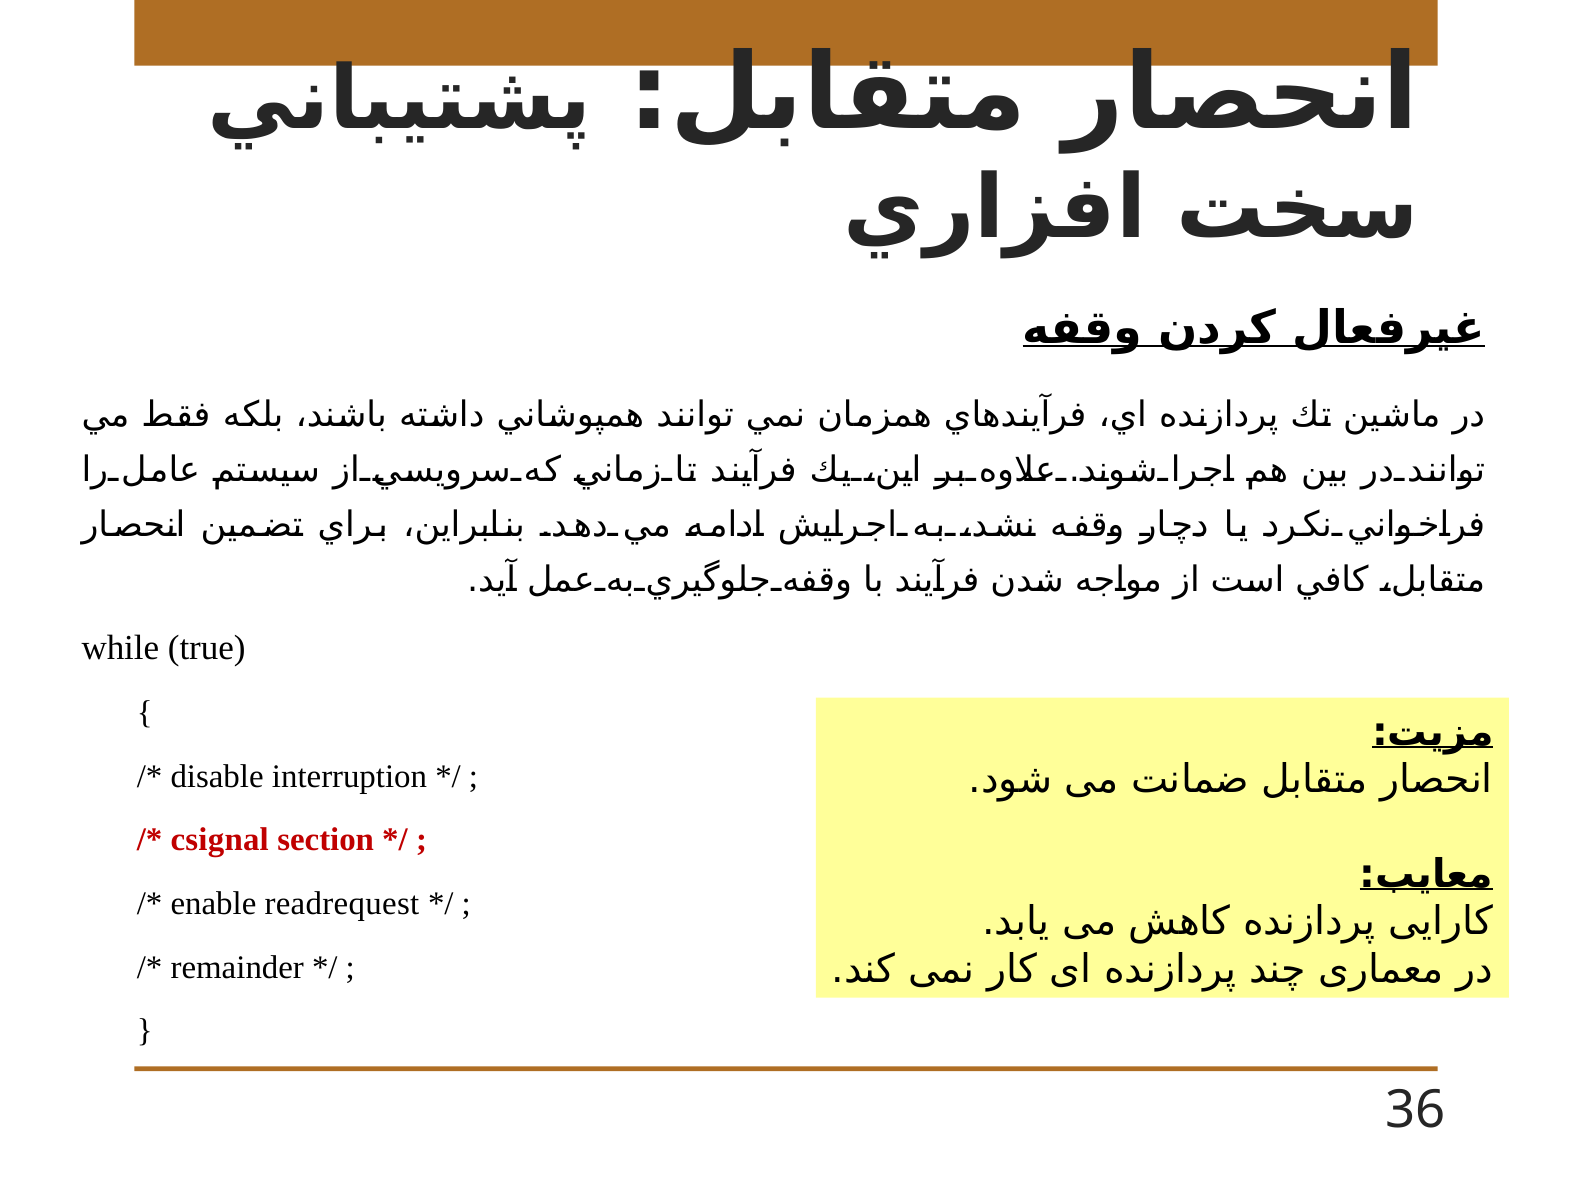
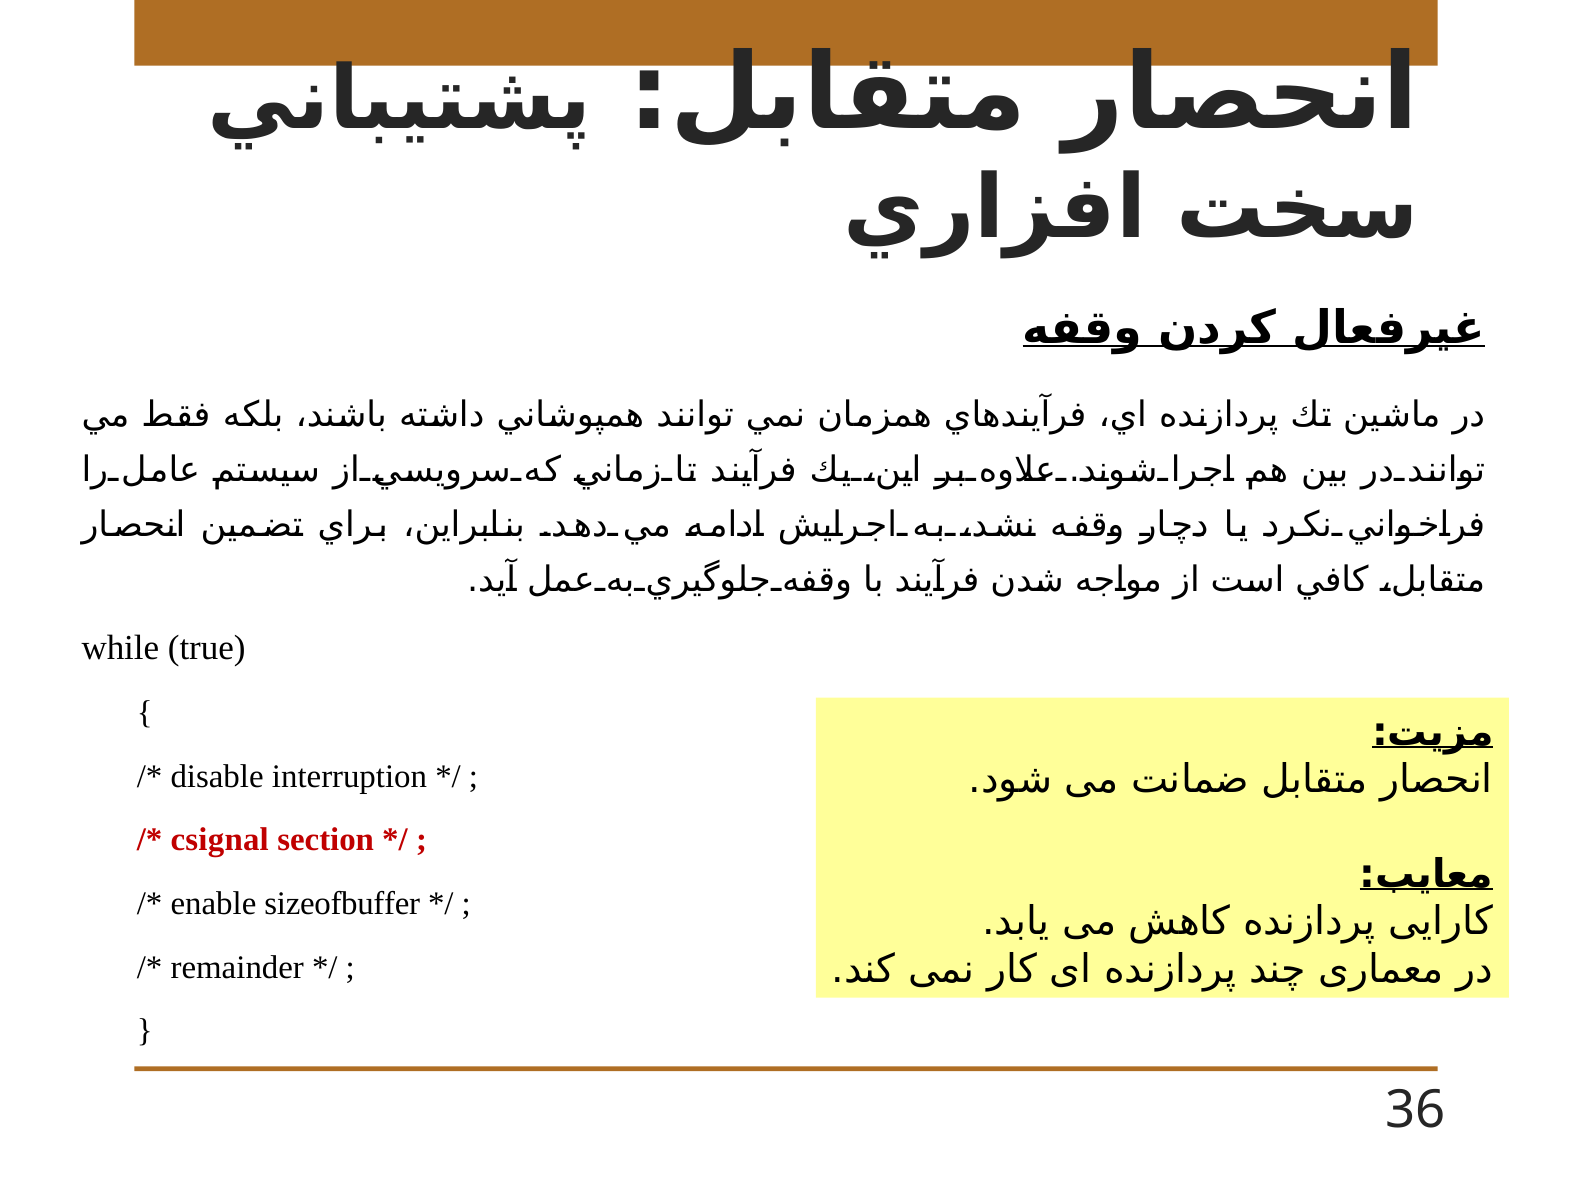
readrequest: readrequest -> sizeofbuffer
